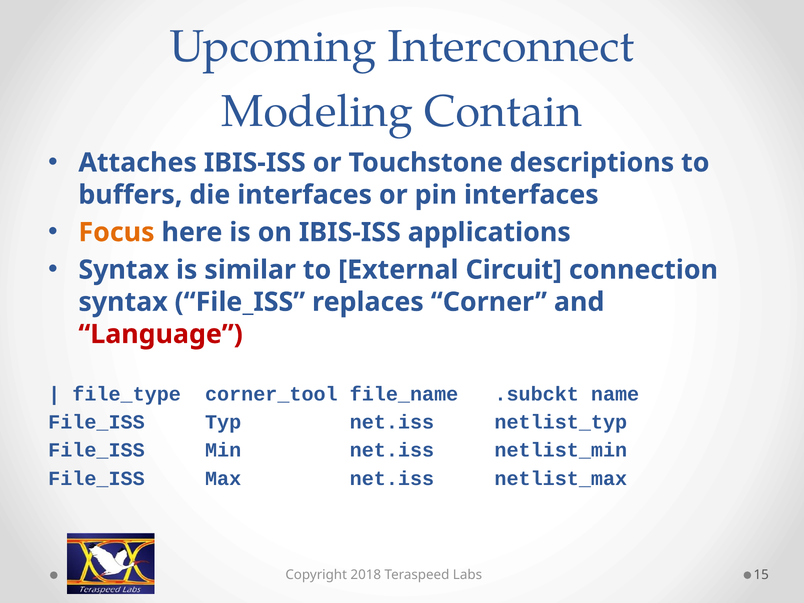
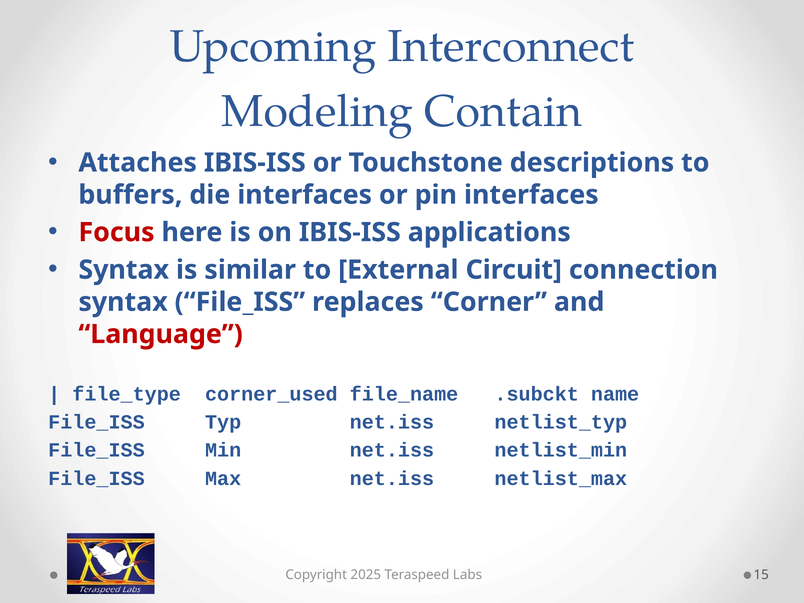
Focus colour: orange -> red
corner_tool: corner_tool -> corner_used
2018: 2018 -> 2025
